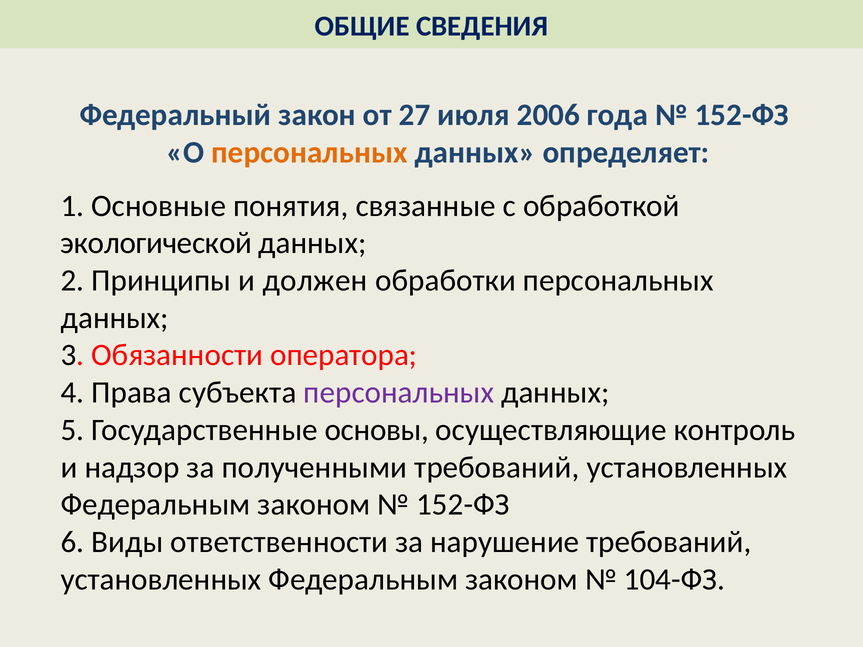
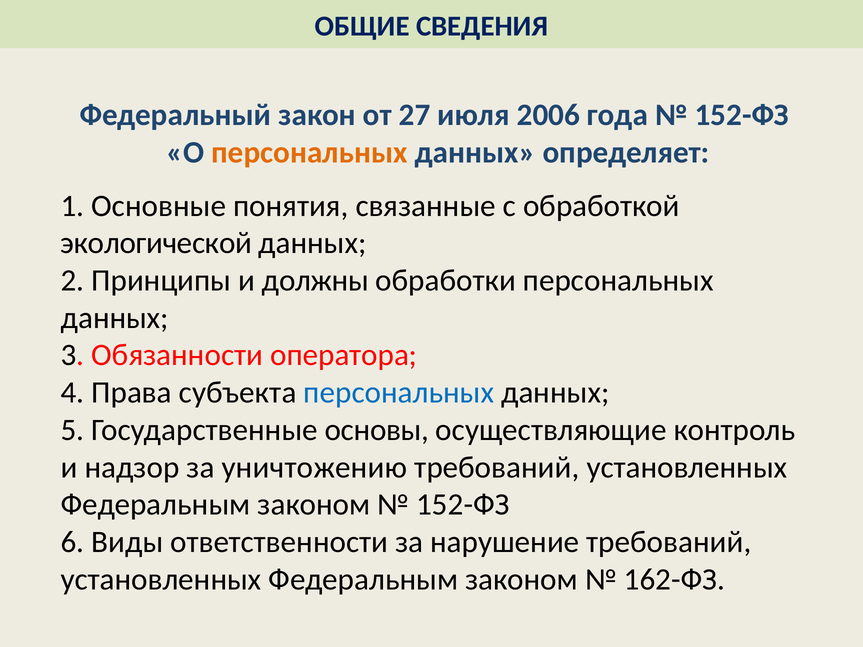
должен: должен -> должны
персональных at (399, 393) colour: purple -> blue
полученными: полученными -> уничтожению
104-ФЗ: 104-ФЗ -> 162-ФЗ
